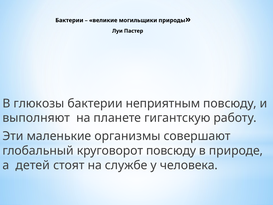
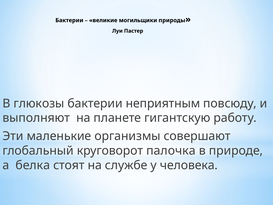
круговорот повсюду: повсюду -> палочка
детей: детей -> белка
